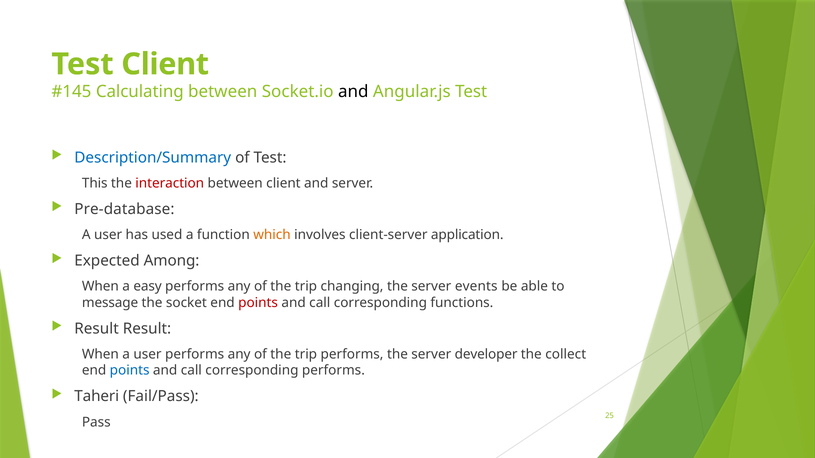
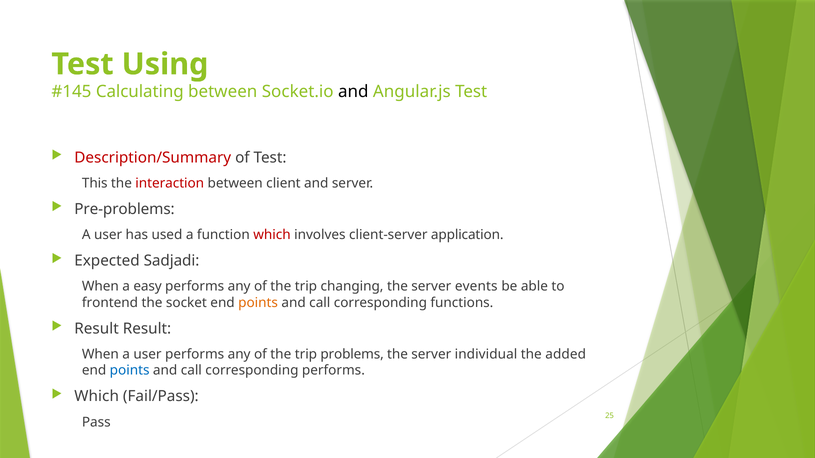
Test Client: Client -> Using
Description/Summary colour: blue -> red
Pre-database: Pre-database -> Pre-problems
which at (272, 235) colour: orange -> red
Among: Among -> Sadjadi
message: message -> frontend
points at (258, 303) colour: red -> orange
trip performs: performs -> problems
developer: developer -> individual
collect: collect -> added
Taheri at (97, 397): Taheri -> Which
